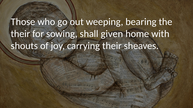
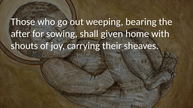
their at (20, 34): their -> after
